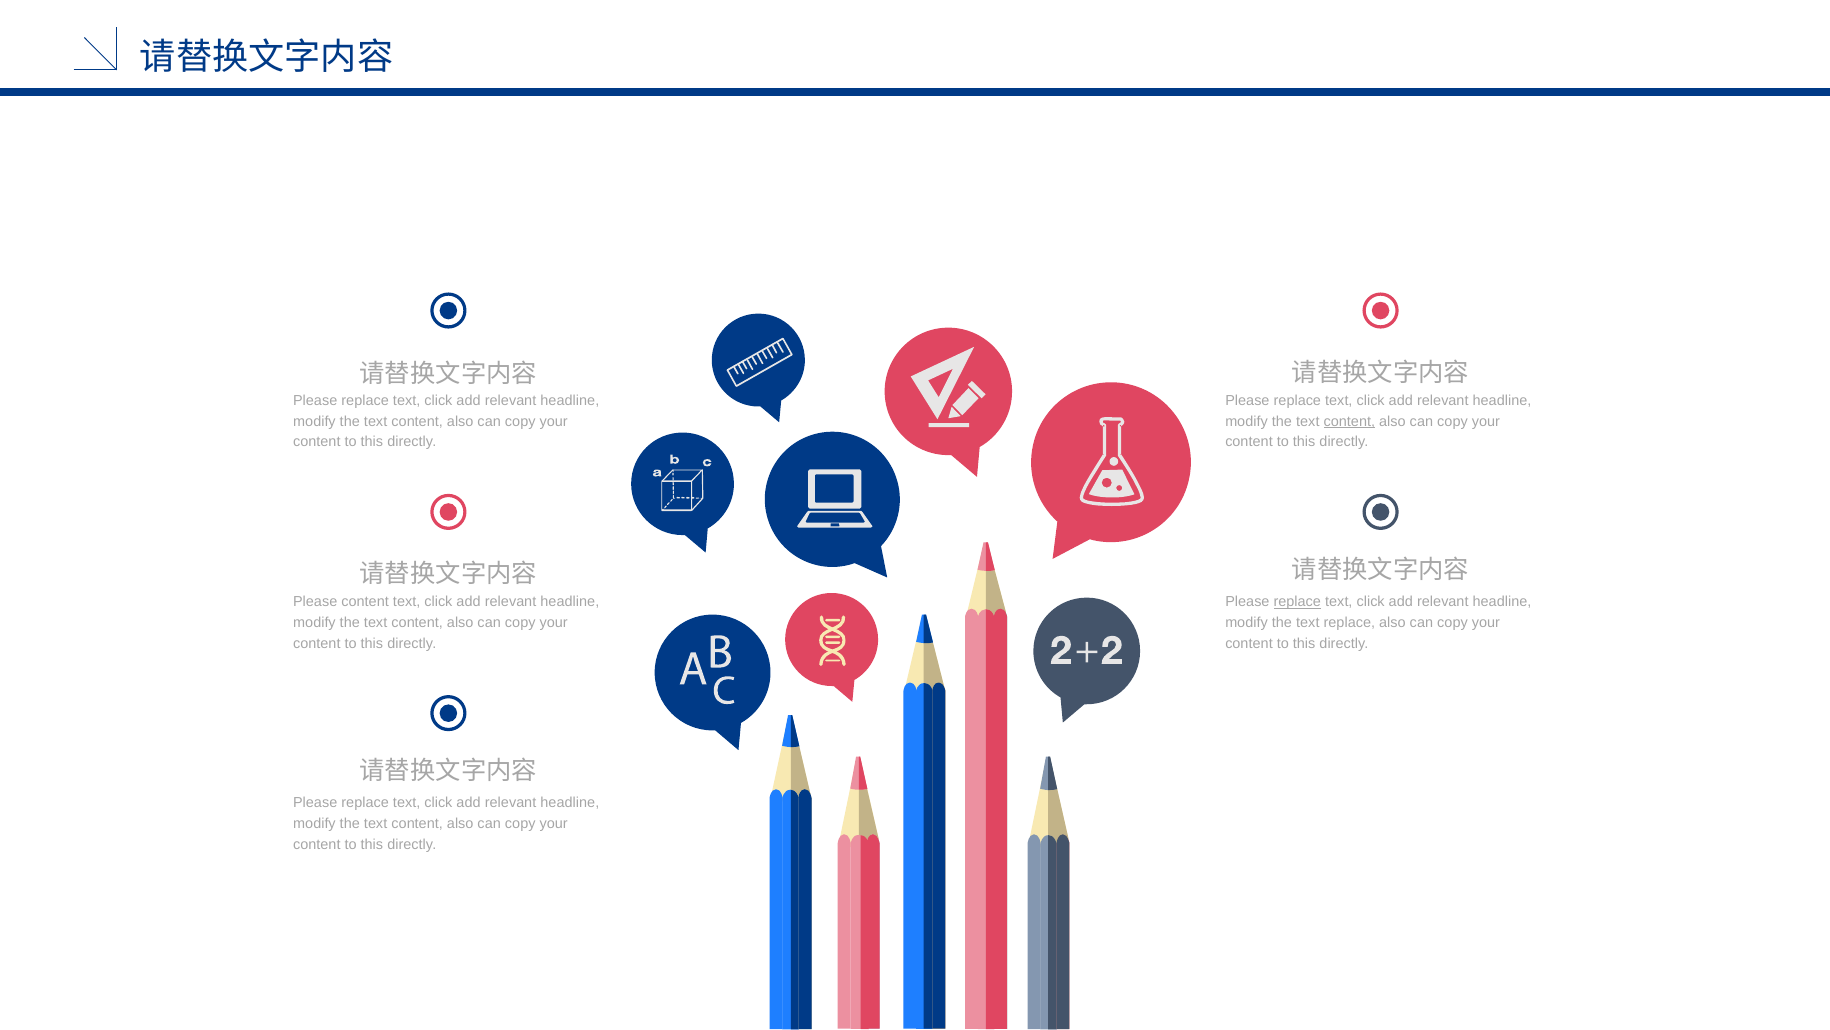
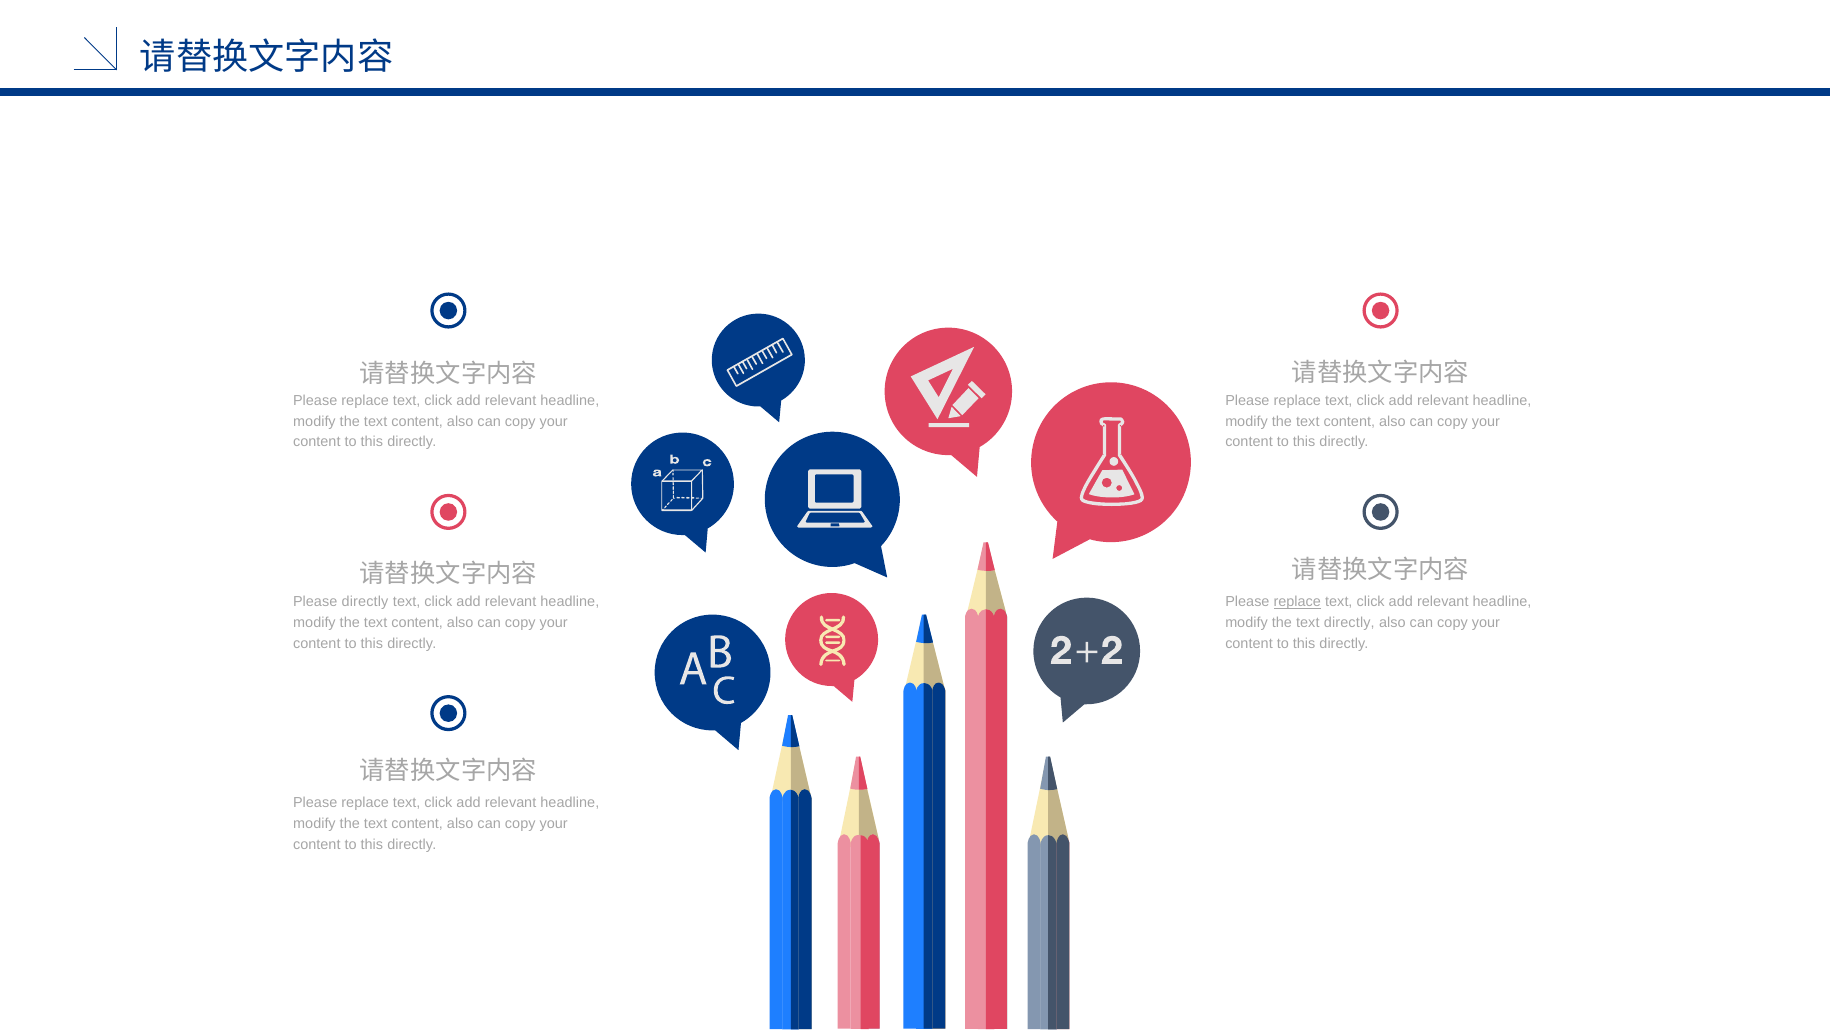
content at (1349, 421) underline: present -> none
Please content: content -> directly
text replace: replace -> directly
